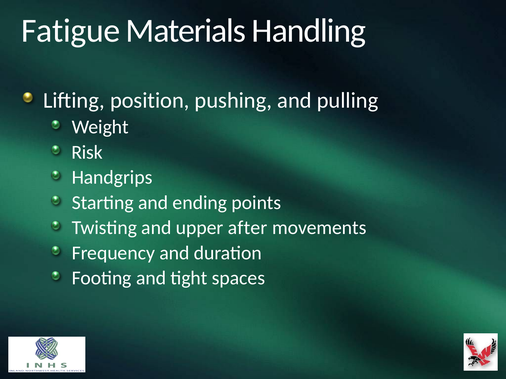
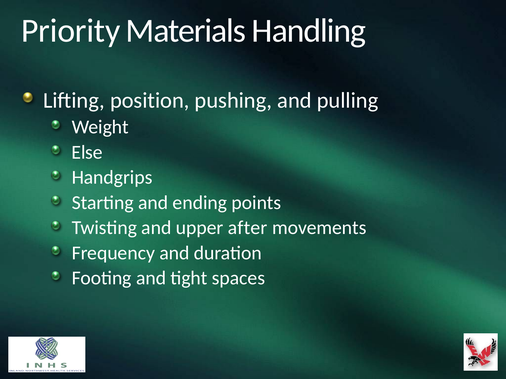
Fatigue: Fatigue -> Priority
Risk: Risk -> Else
